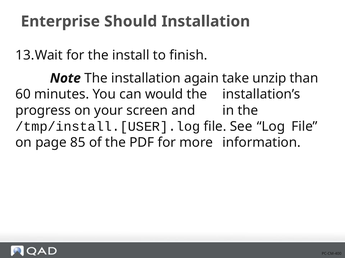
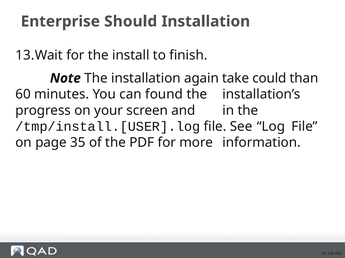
unzip: unzip -> could
would: would -> found
85: 85 -> 35
